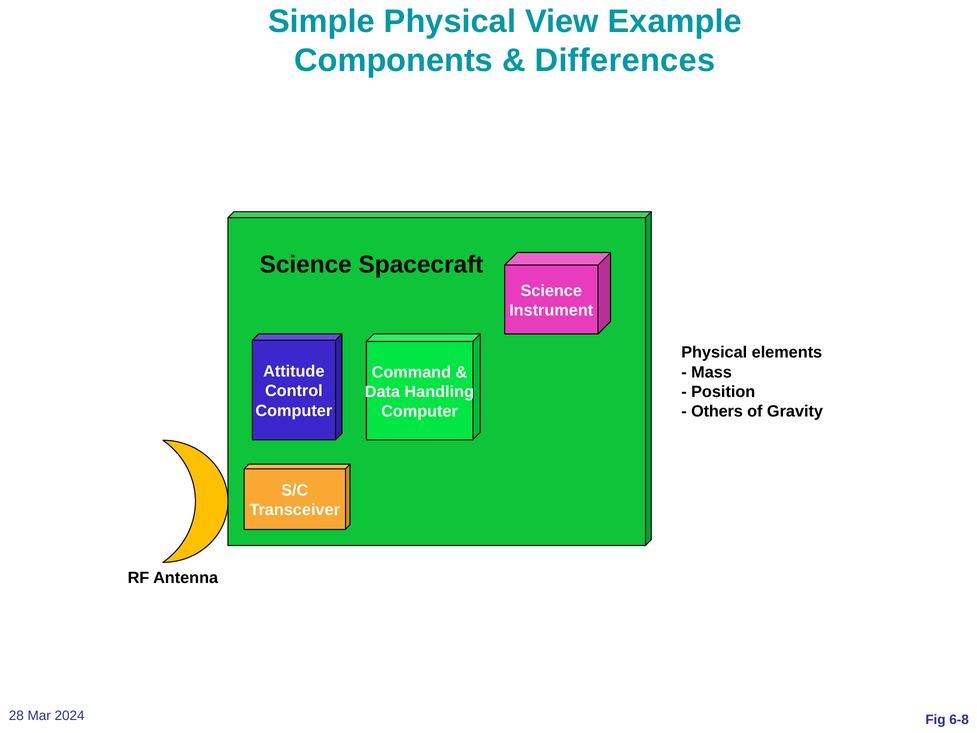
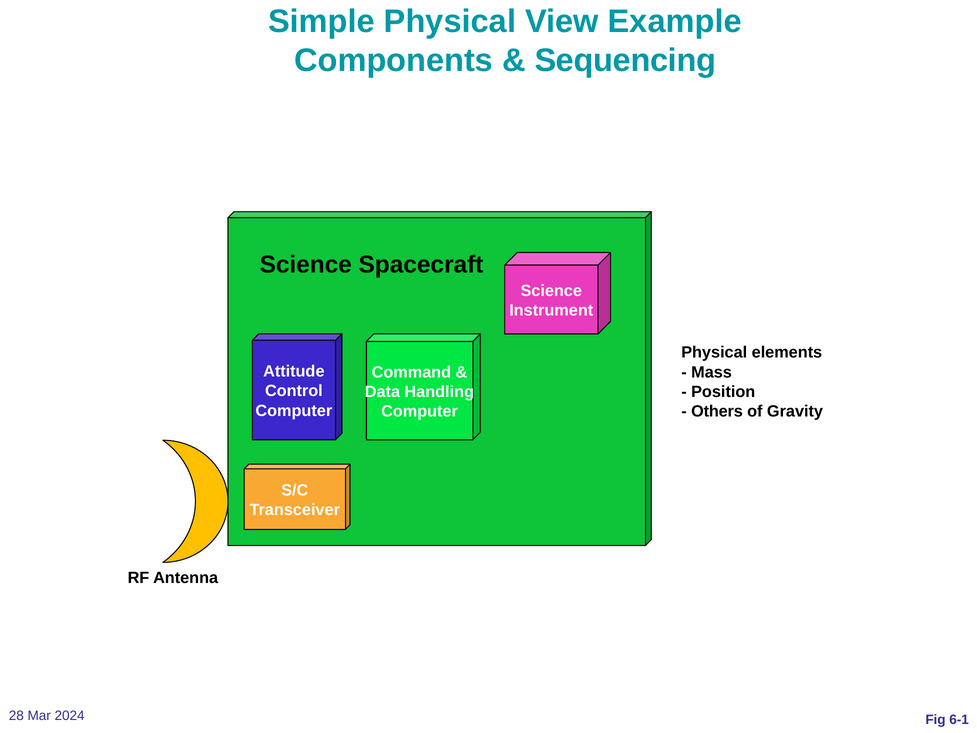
Differences: Differences -> Sequencing
6-8: 6-8 -> 6-1
